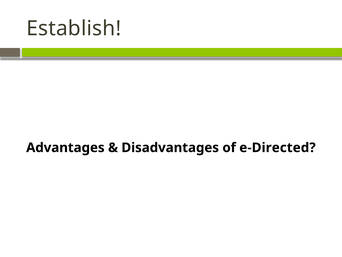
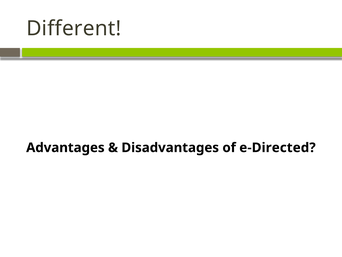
Establish: Establish -> Different
